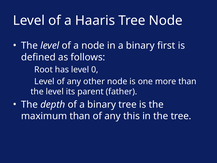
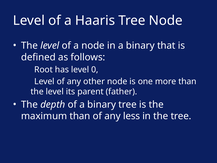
first: first -> that
this: this -> less
